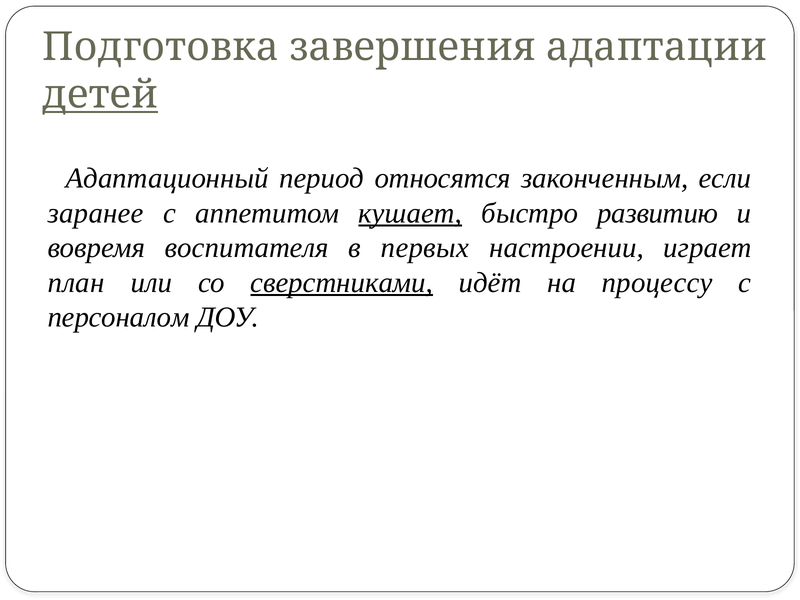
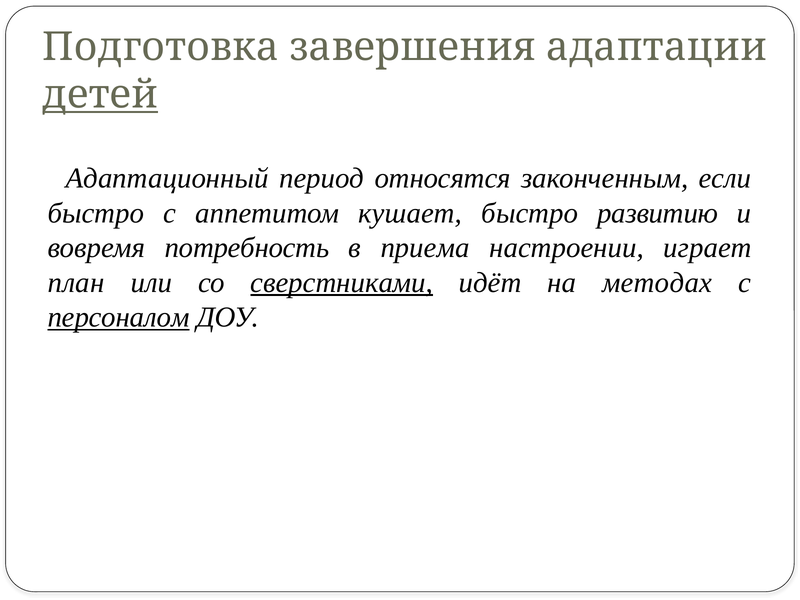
заранее at (96, 213): заранее -> быстро
кушает underline: present -> none
воспитателя: воспитателя -> потребность
первых: первых -> приема
процессу: процессу -> методах
персоналом underline: none -> present
